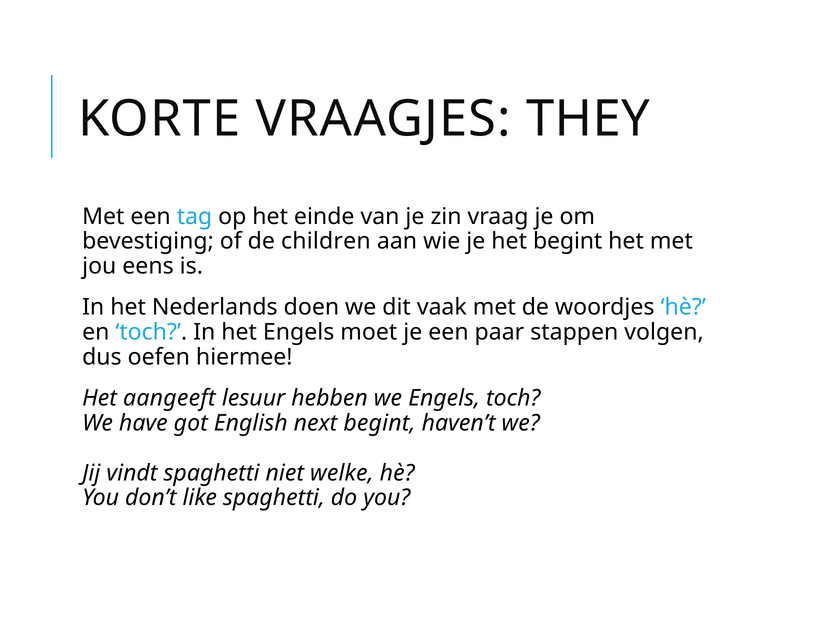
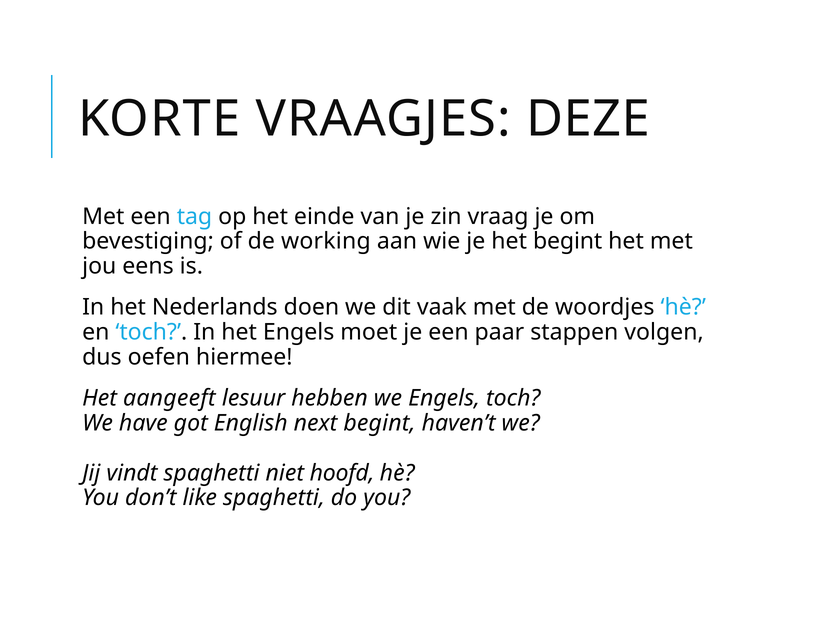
THEY: THEY -> DEZE
children: children -> working
welke: welke -> hoofd
